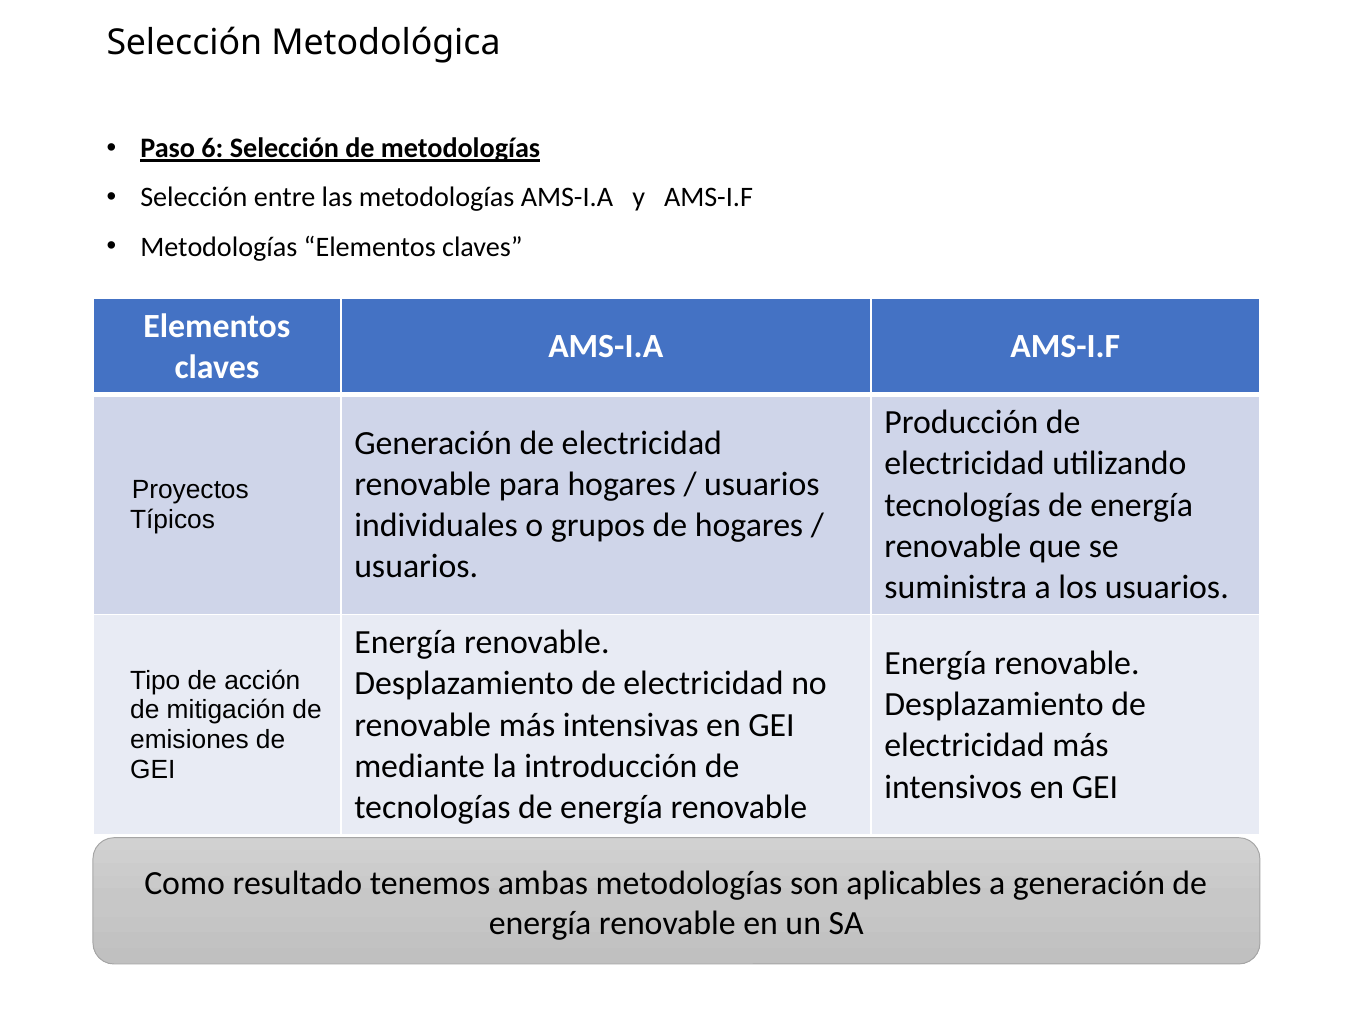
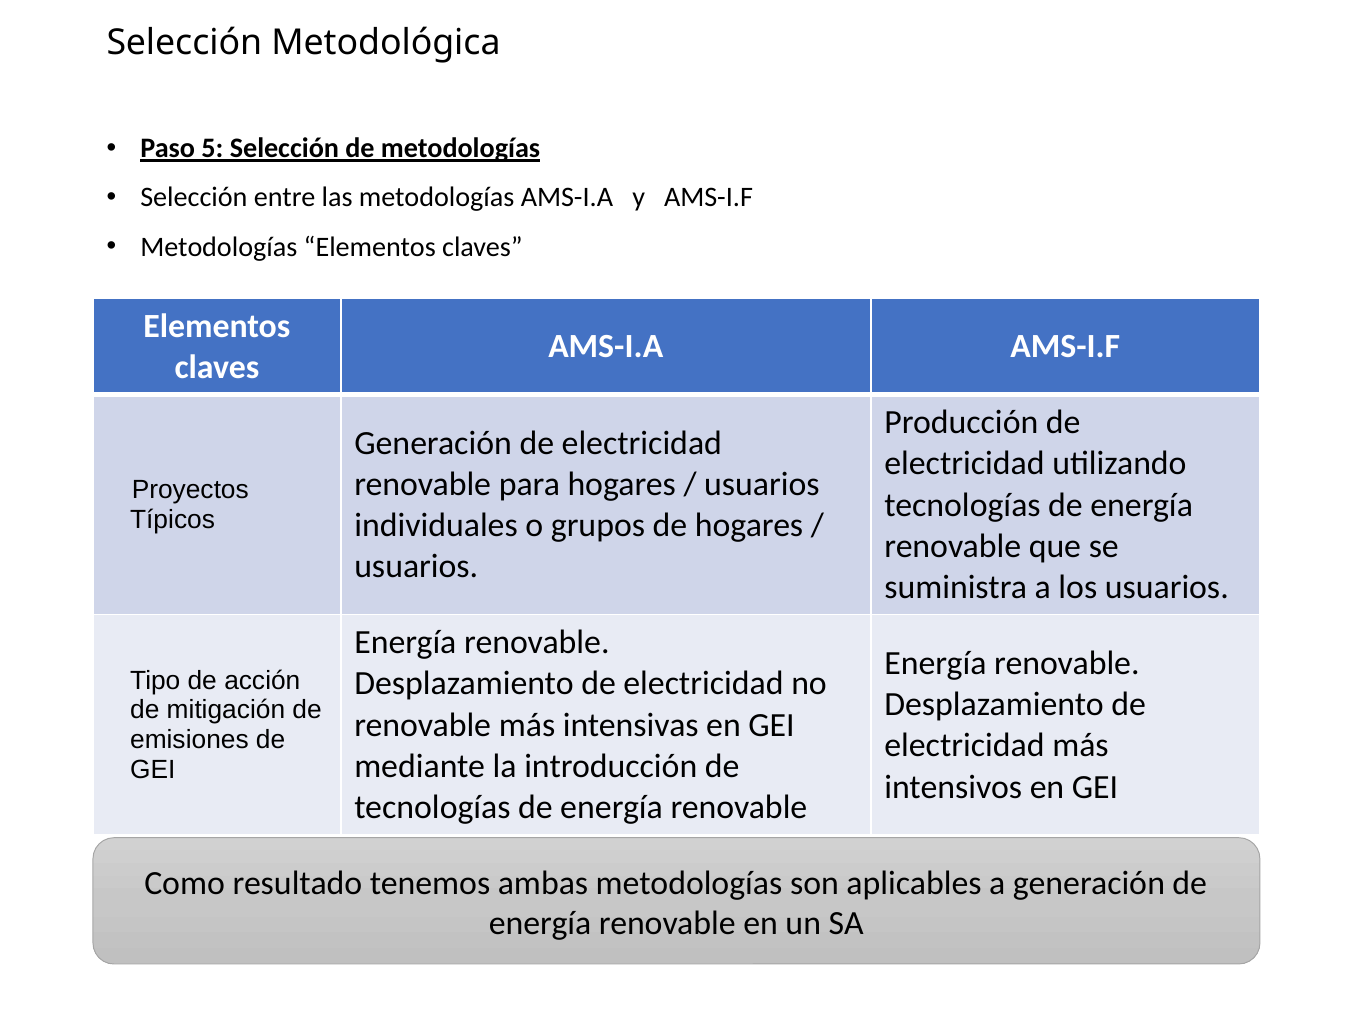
6: 6 -> 5
